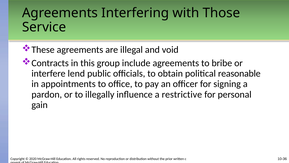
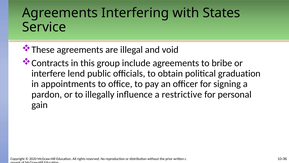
Those: Those -> States
reasonable: reasonable -> graduation
